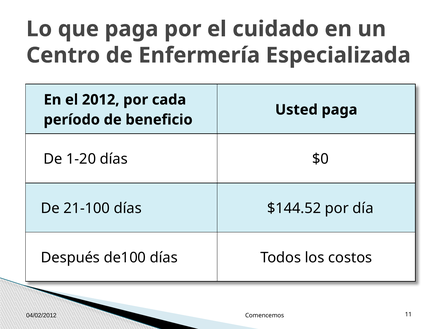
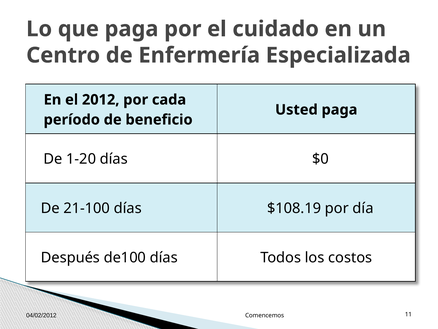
$144.52: $144.52 -> $108.19
